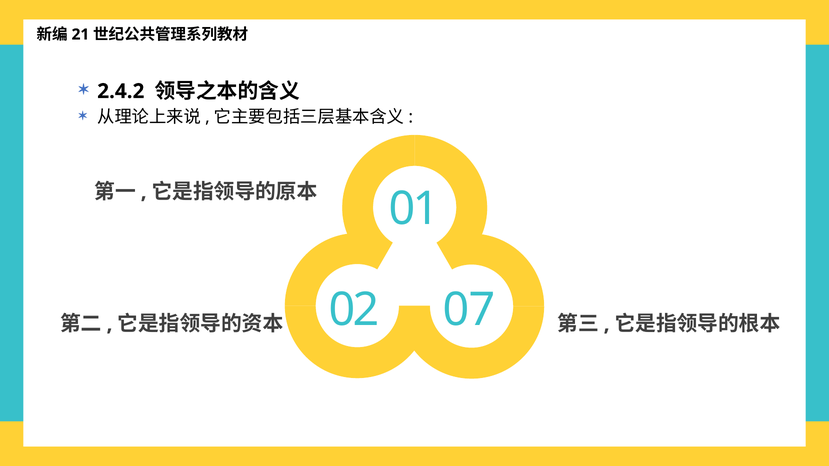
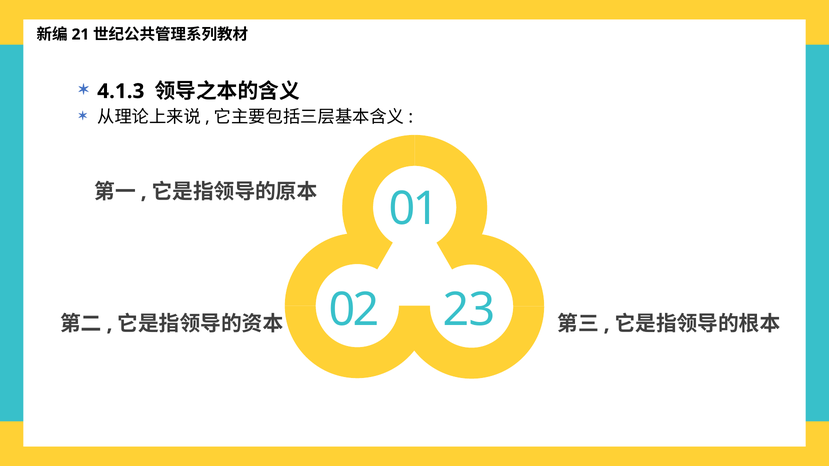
2.4.2: 2.4.2 -> 4.1.3
07: 07 -> 23
